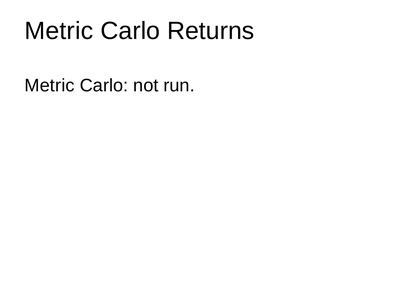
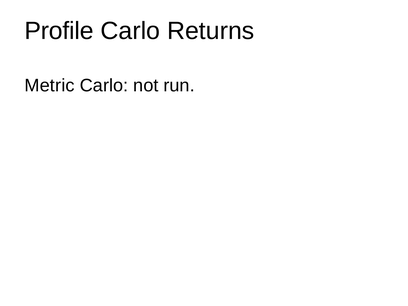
Metric at (59, 31): Metric -> Profile
